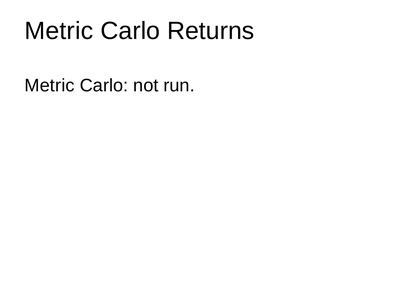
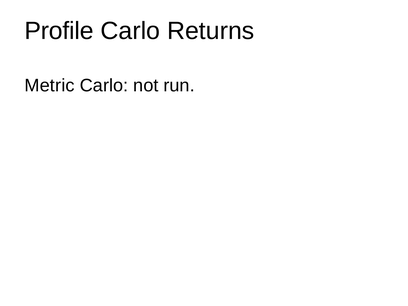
Metric at (59, 31): Metric -> Profile
